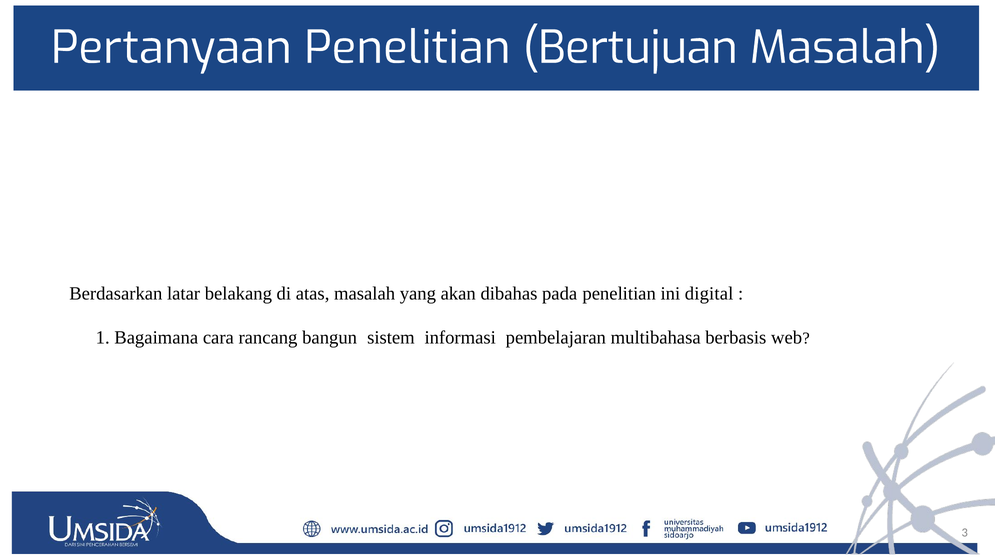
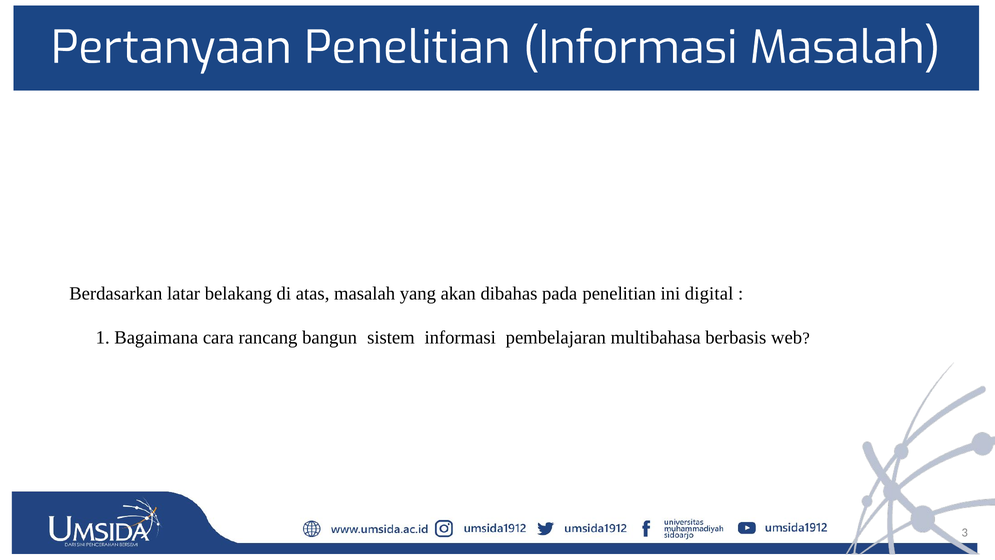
Penelitian Bertujuan: Bertujuan -> Informasi
